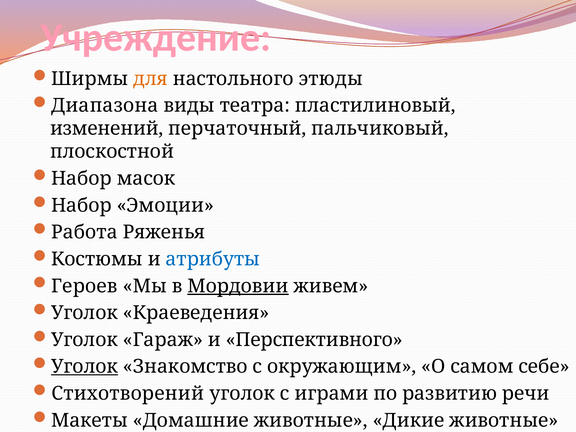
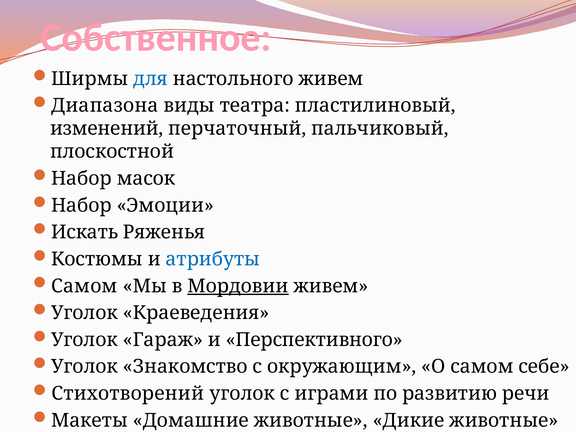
Учреждение: Учреждение -> Собственное
для colour: orange -> blue
настольного этюды: этюды -> живем
Работа: Работа -> Искать
Героев at (84, 286): Героев -> Самом
Уголок at (84, 367) underline: present -> none
